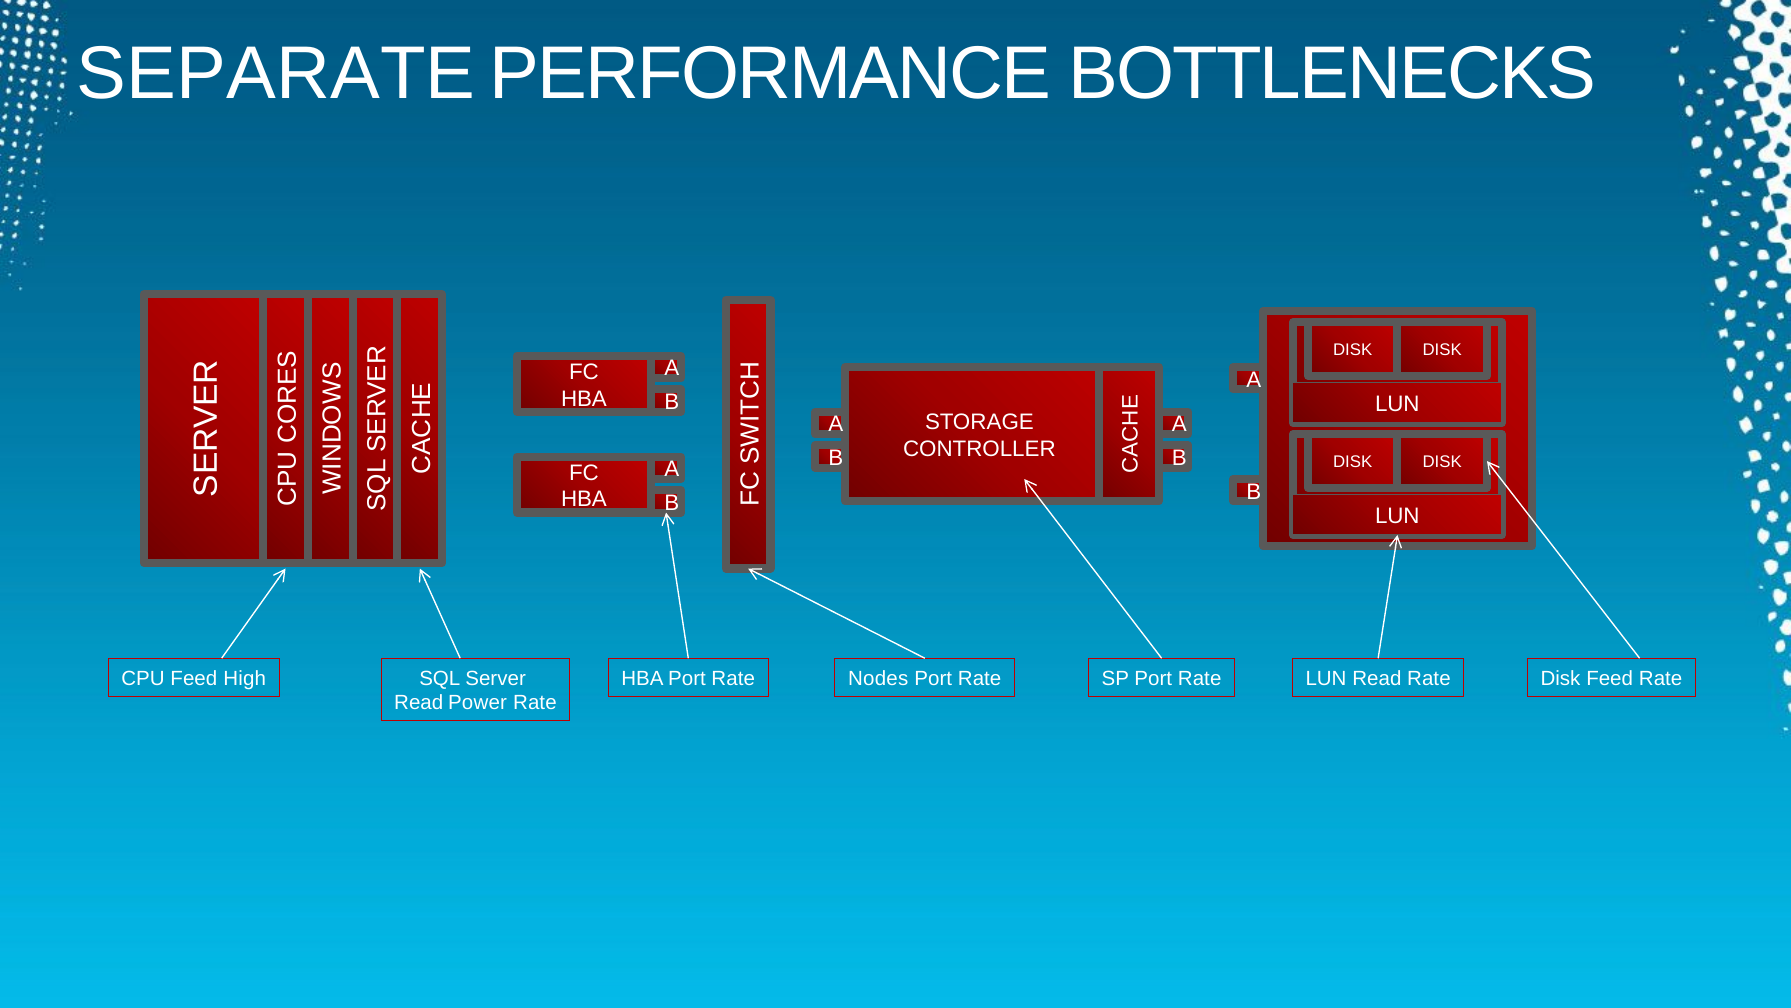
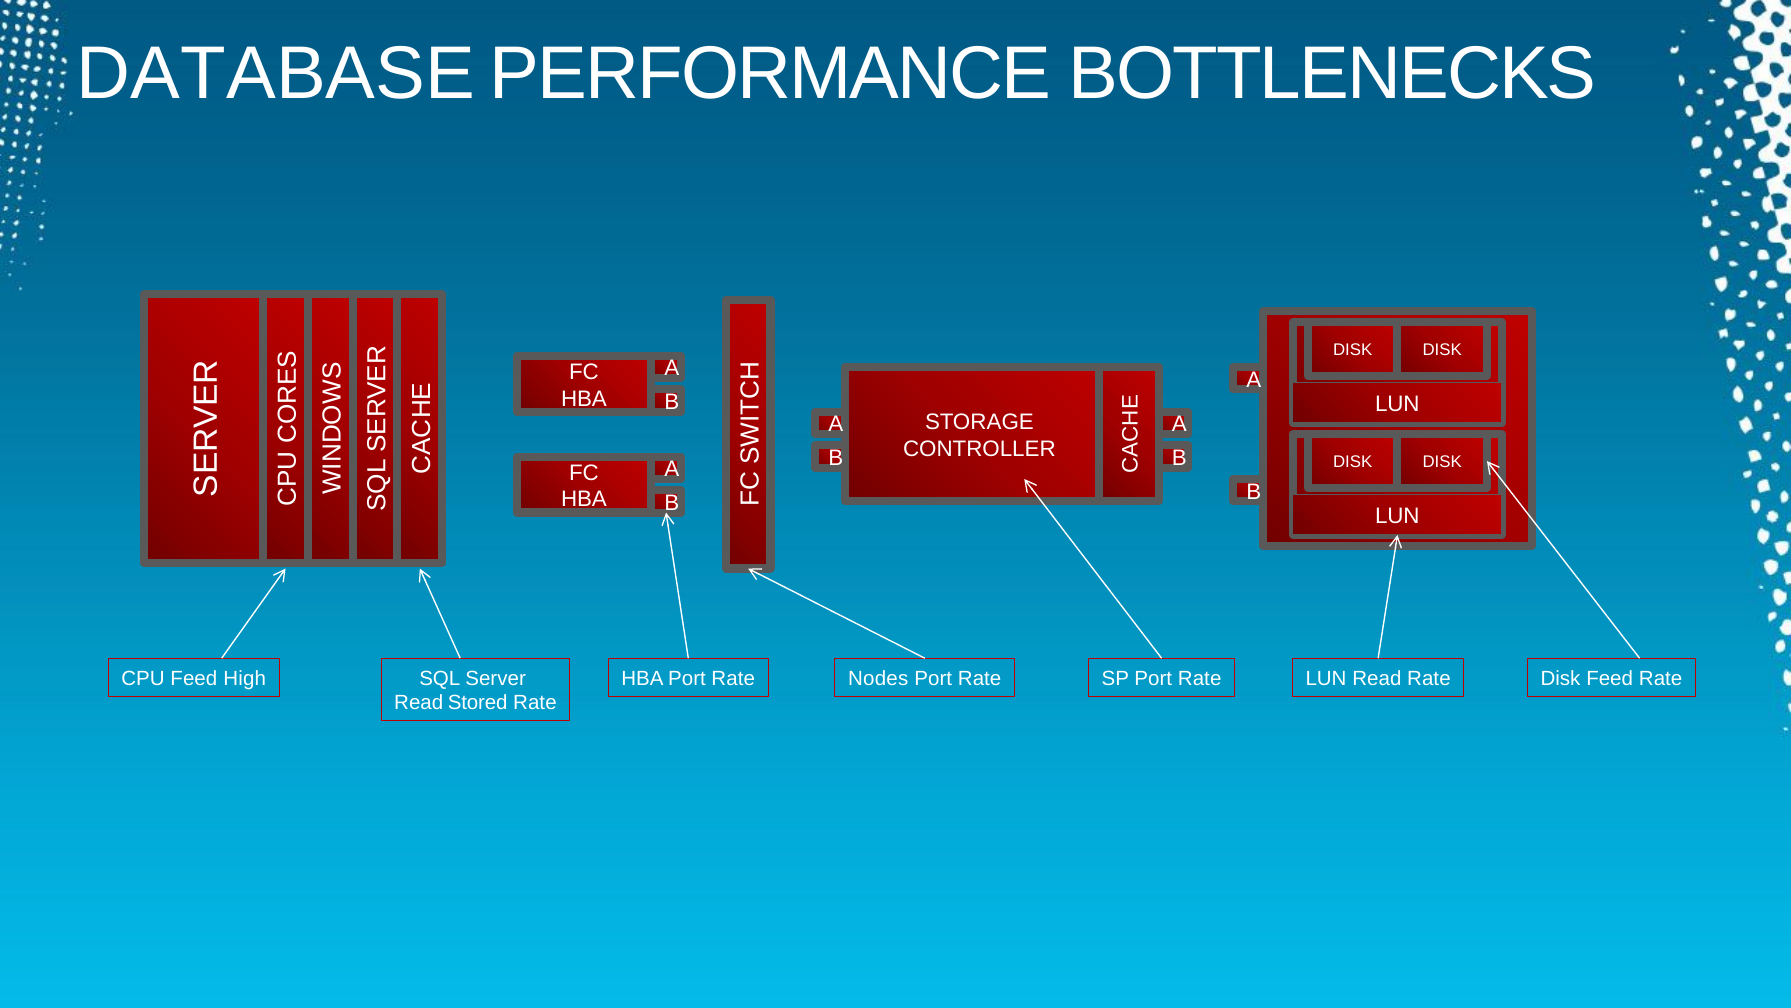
SEPARATE: SEPARATE -> DATABASE
Power: Power -> Stored
